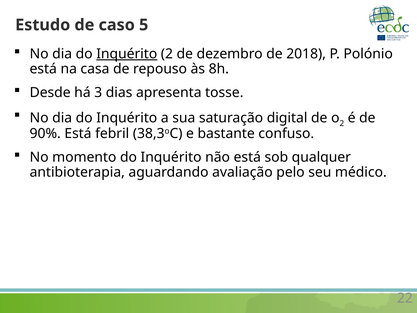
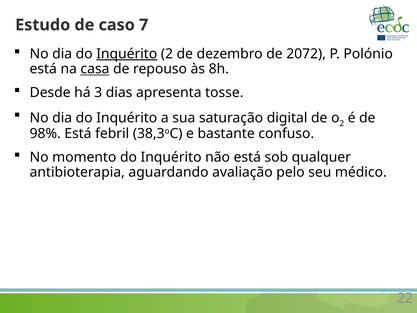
5: 5 -> 7
2018: 2018 -> 2072
casa underline: none -> present
90%: 90% -> 98%
